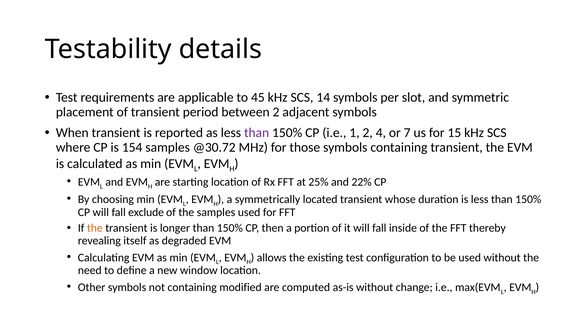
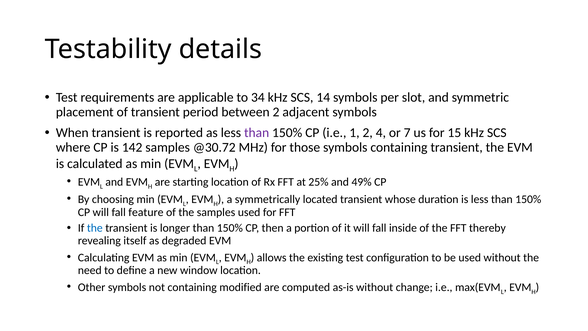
45: 45 -> 34
154: 154 -> 142
22%: 22% -> 49%
exclude: exclude -> feature
the at (95, 228) colour: orange -> blue
